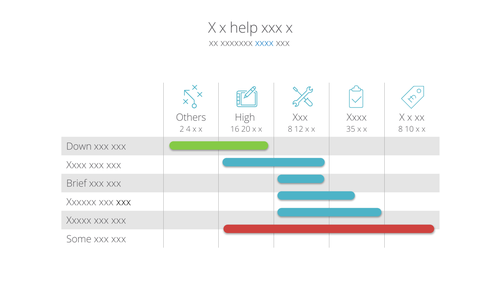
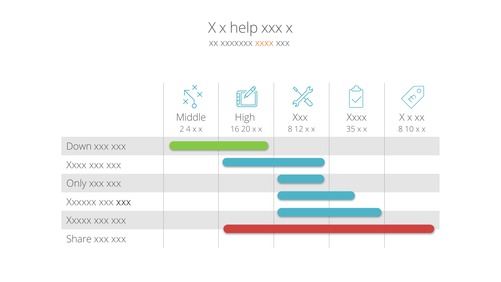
xxxx at (264, 43) colour: blue -> orange
Others: Others -> Middle
Brief: Brief -> Only
Some: Some -> Share
